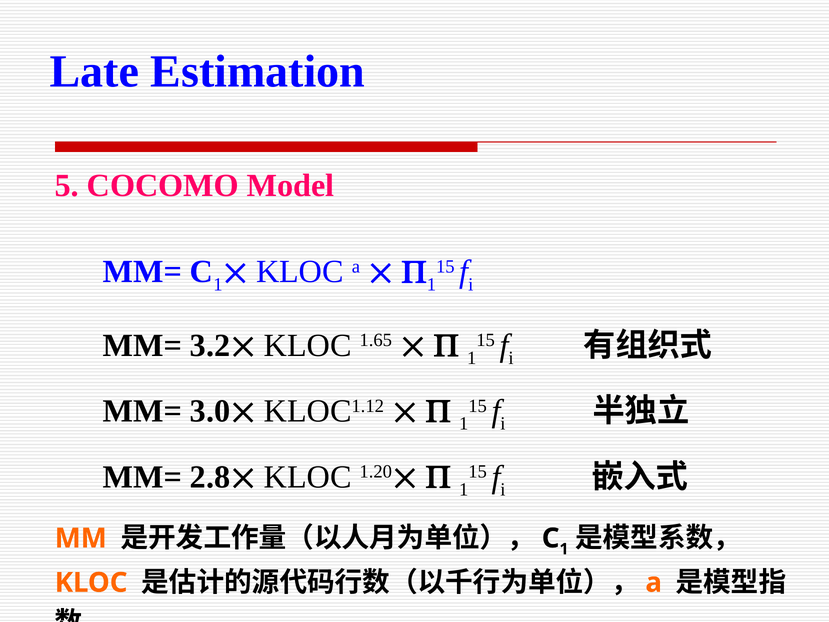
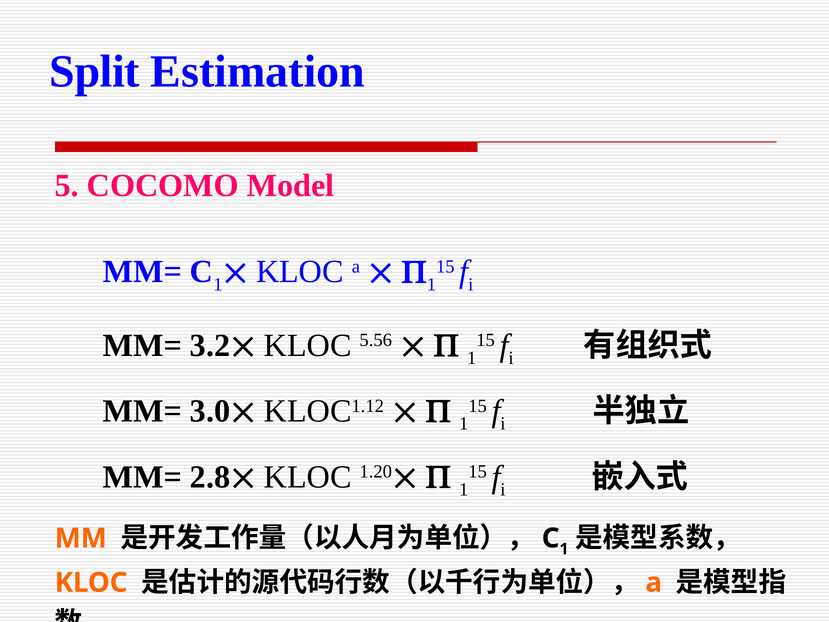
Late: Late -> Split
1.65: 1.65 -> 5.56
